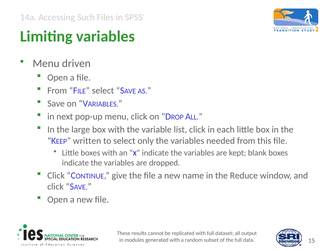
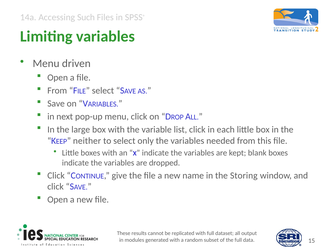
written: written -> neither
Reduce: Reduce -> Storing
